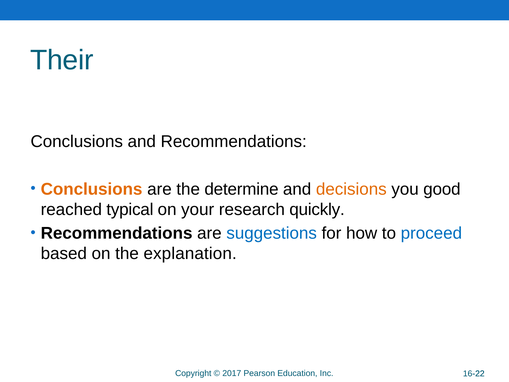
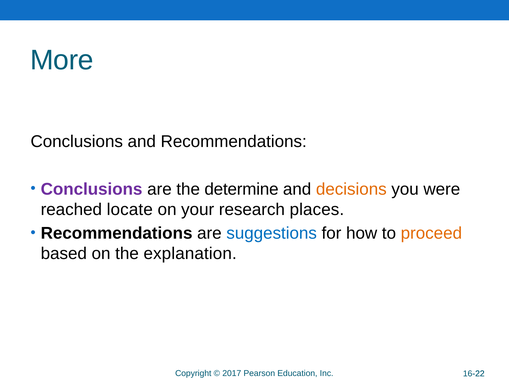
Their: Their -> More
Conclusions at (92, 189) colour: orange -> purple
good: good -> were
typical: typical -> locate
quickly: quickly -> places
proceed colour: blue -> orange
